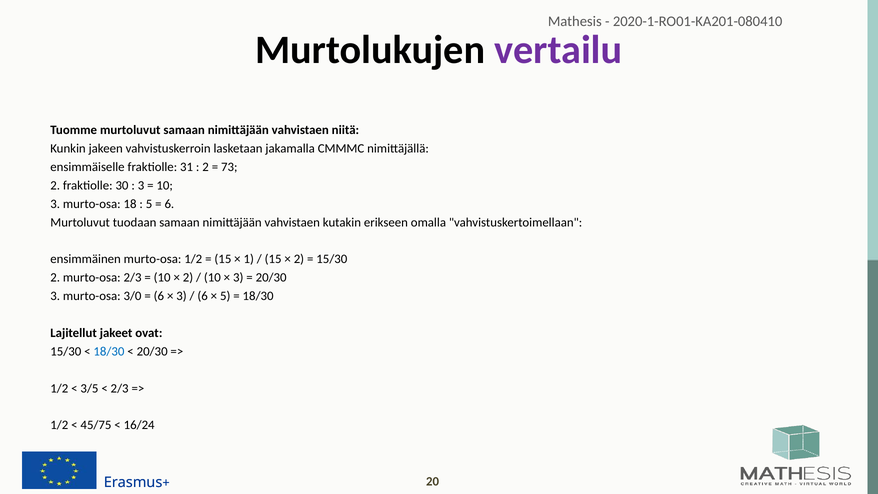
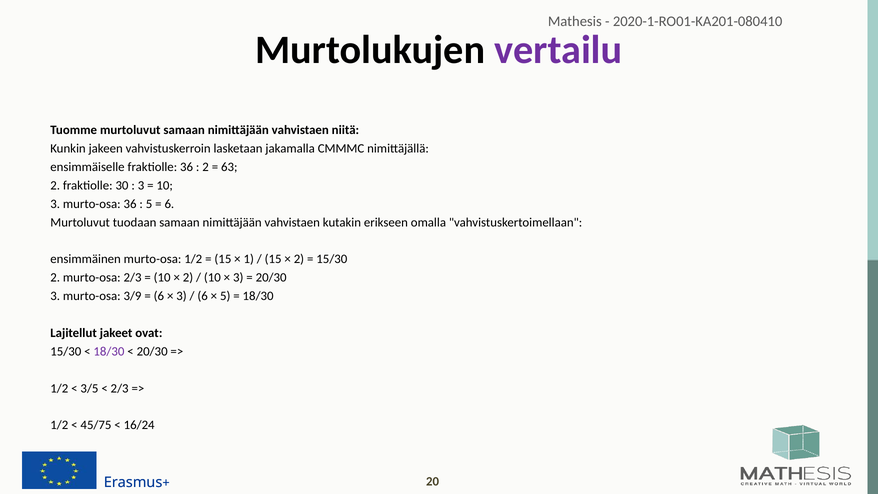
fraktiolle 31: 31 -> 36
73: 73 -> 63
murto-osa 18: 18 -> 36
3/0: 3/0 -> 3/9
18/30 at (109, 351) colour: blue -> purple
